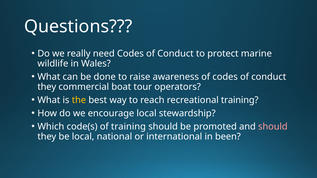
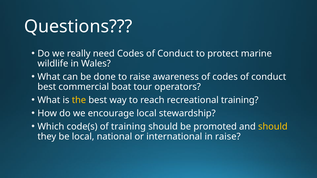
they at (47, 87): they -> best
should at (273, 127) colour: pink -> yellow
in been: been -> raise
